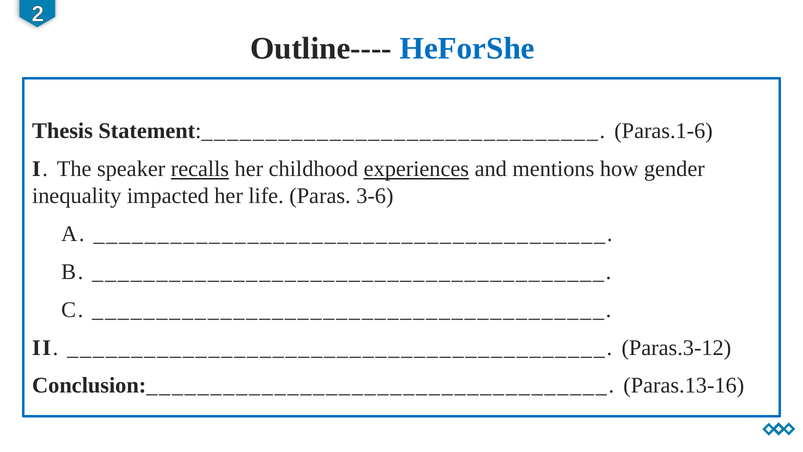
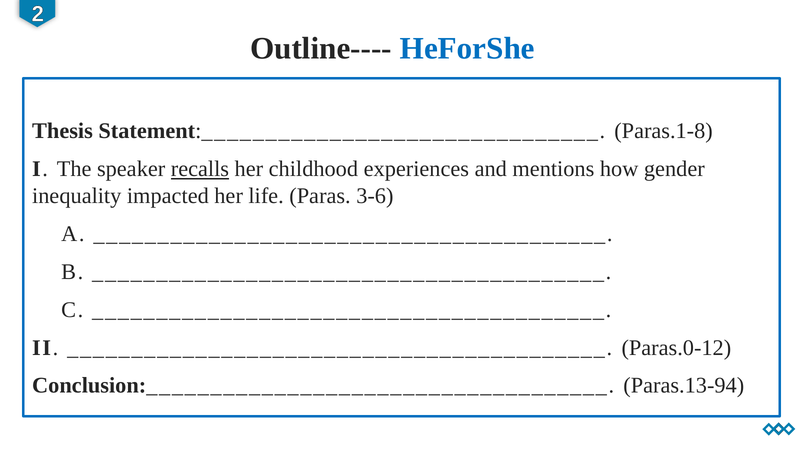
Paras.1-6: Paras.1-6 -> Paras.1-8
experiences underline: present -> none
Paras.3-12: Paras.3-12 -> Paras.0-12
Paras.13-16: Paras.13-16 -> Paras.13-94
